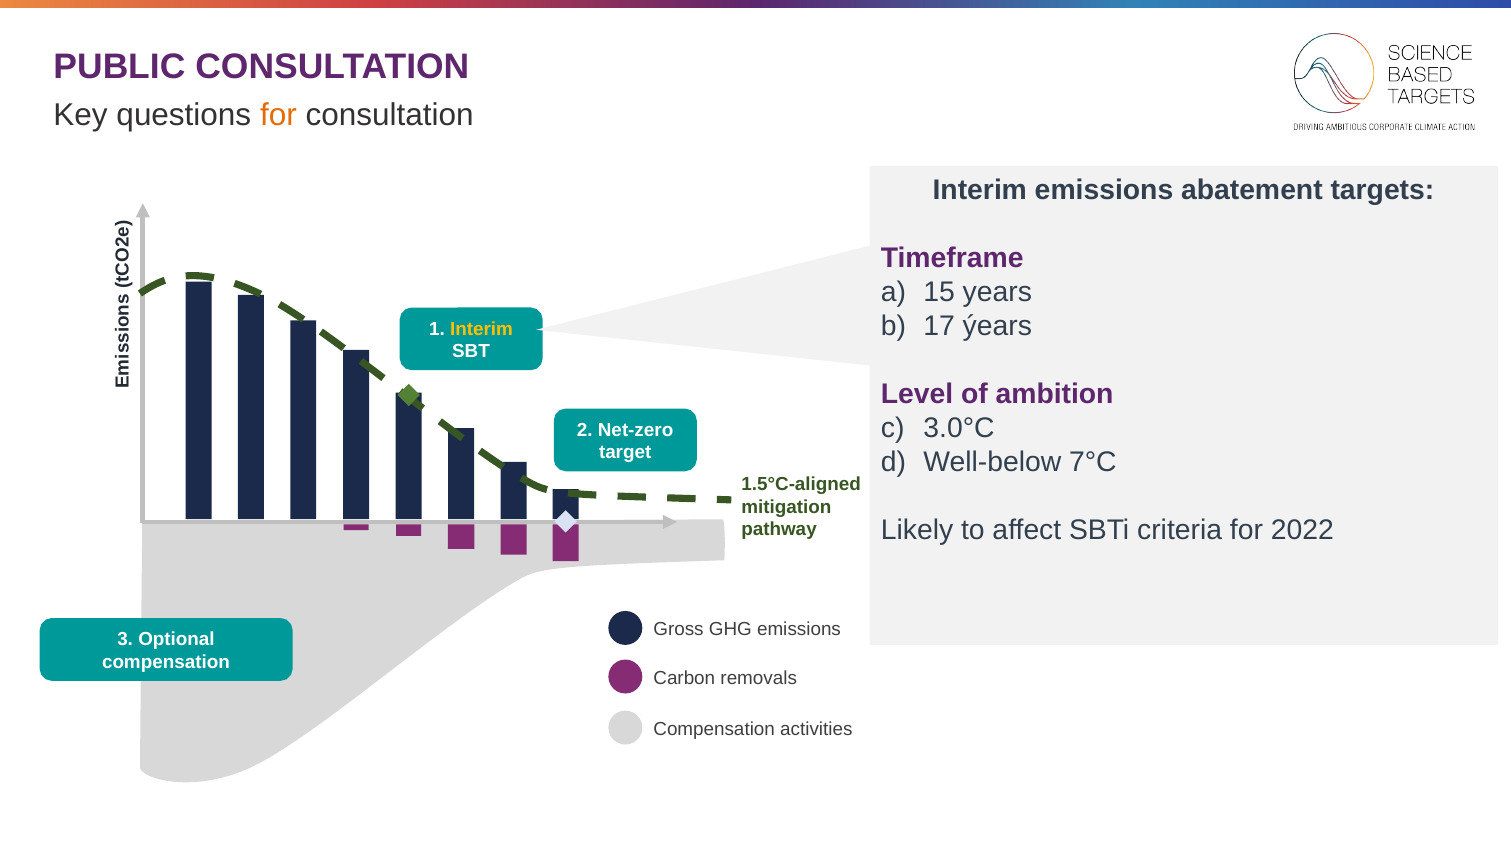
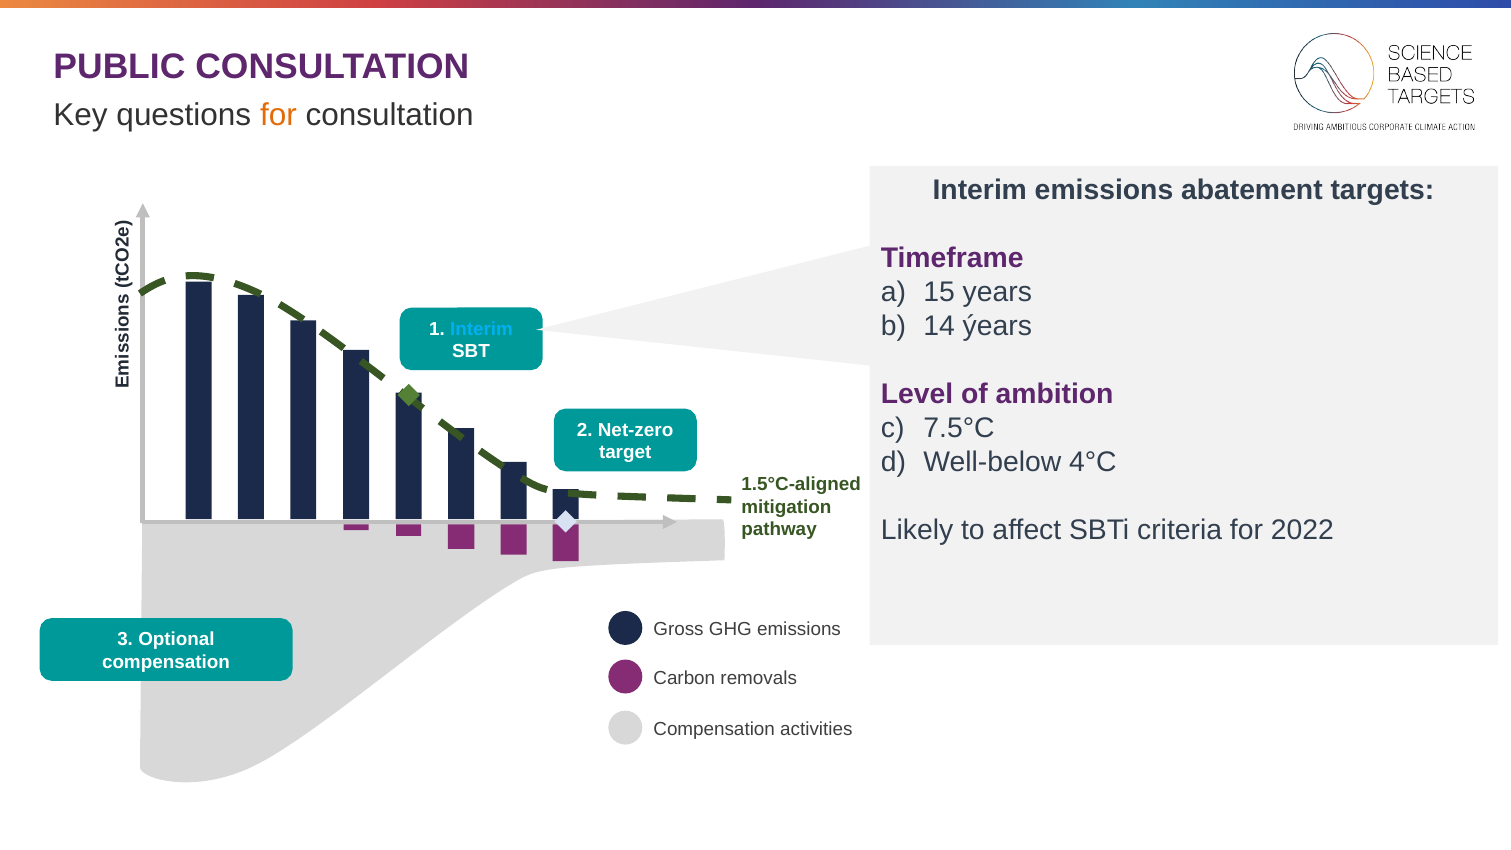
17: 17 -> 14
Interim at (481, 329) colour: yellow -> light blue
3.0°C: 3.0°C -> 7.5°C
7°C: 7°C -> 4°C
